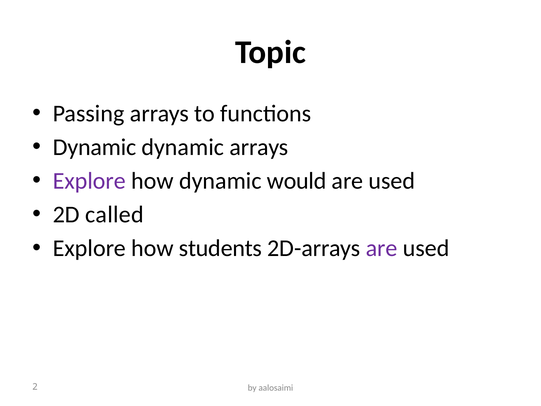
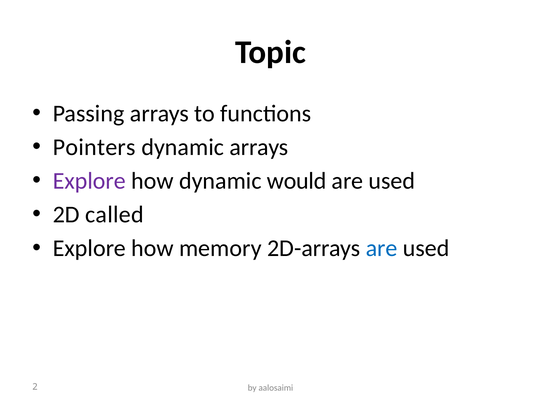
Dynamic at (94, 147): Dynamic -> Pointers
students: students -> memory
are at (382, 248) colour: purple -> blue
